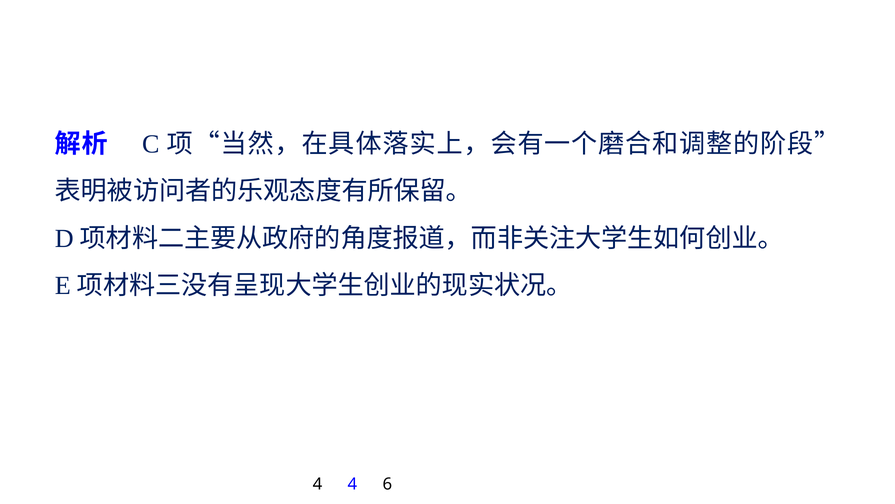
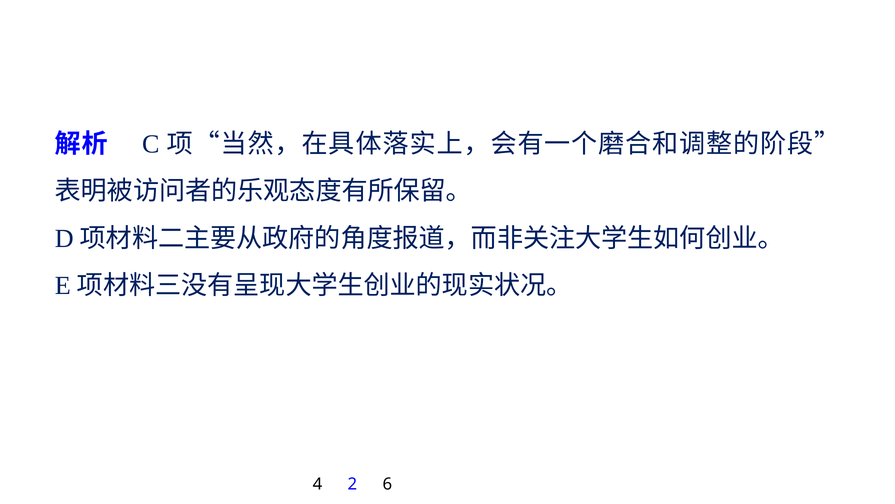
4 4: 4 -> 2
